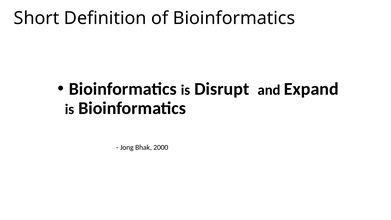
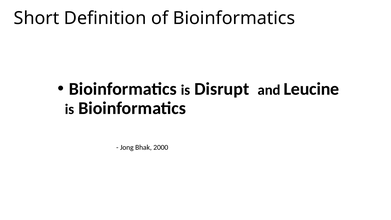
Expand: Expand -> Leucine
